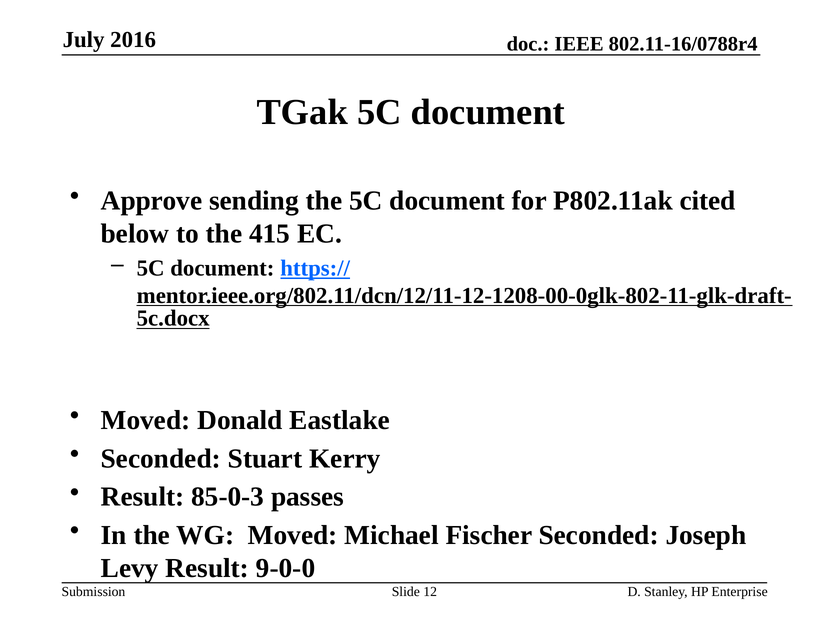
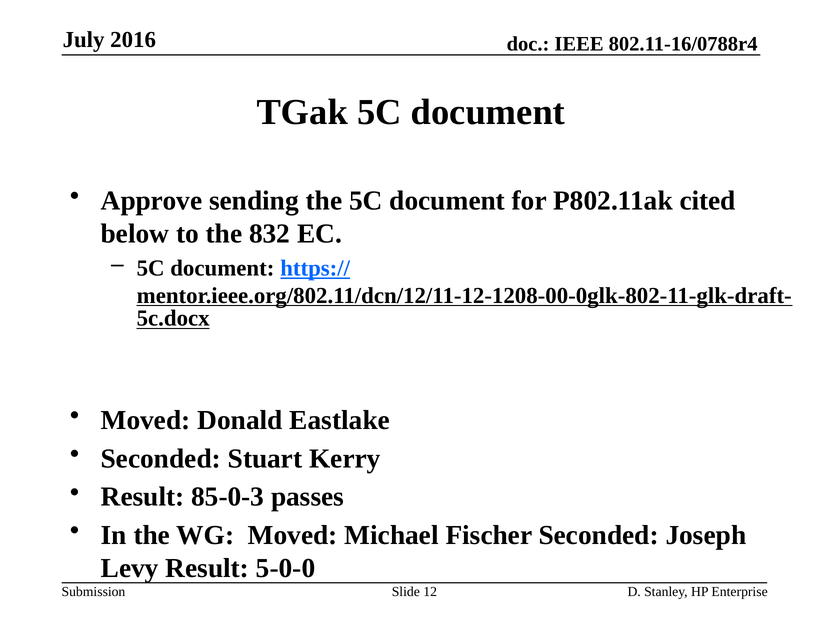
415: 415 -> 832
9-0-0: 9-0-0 -> 5-0-0
